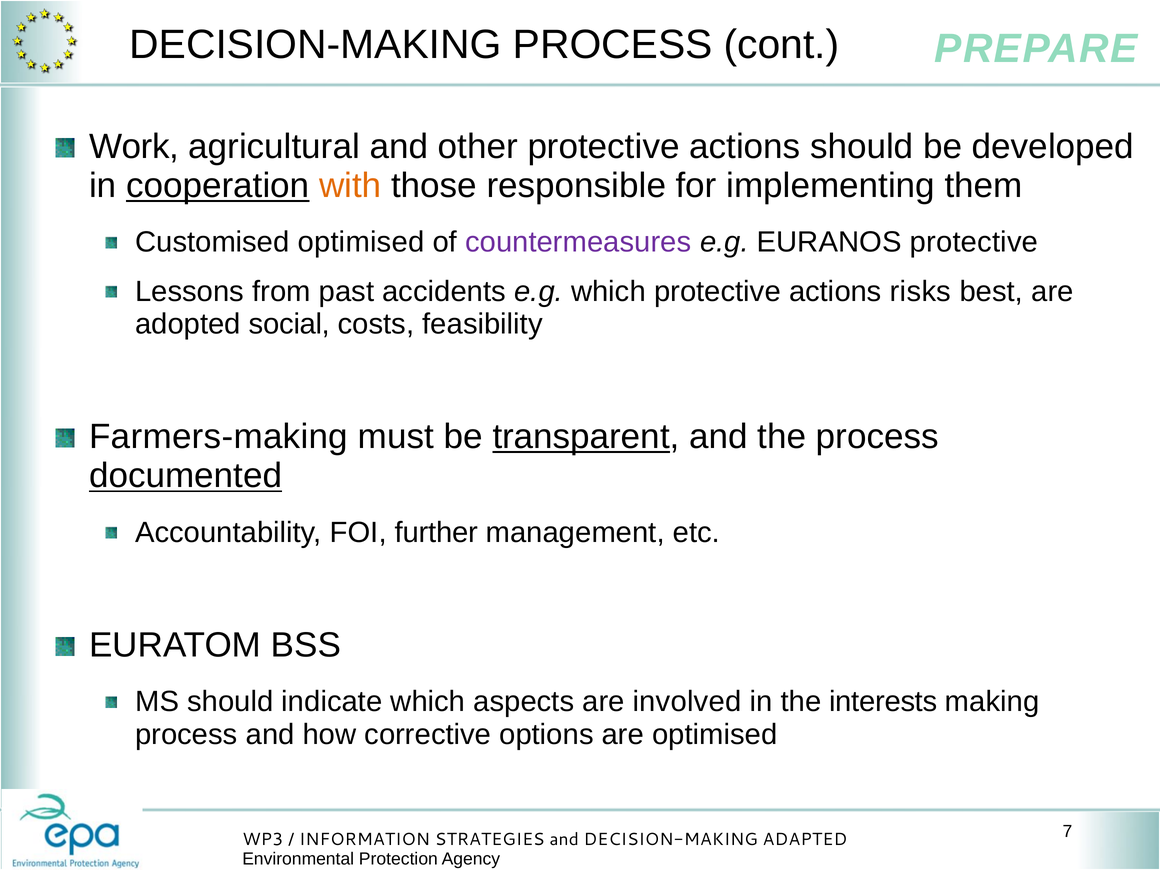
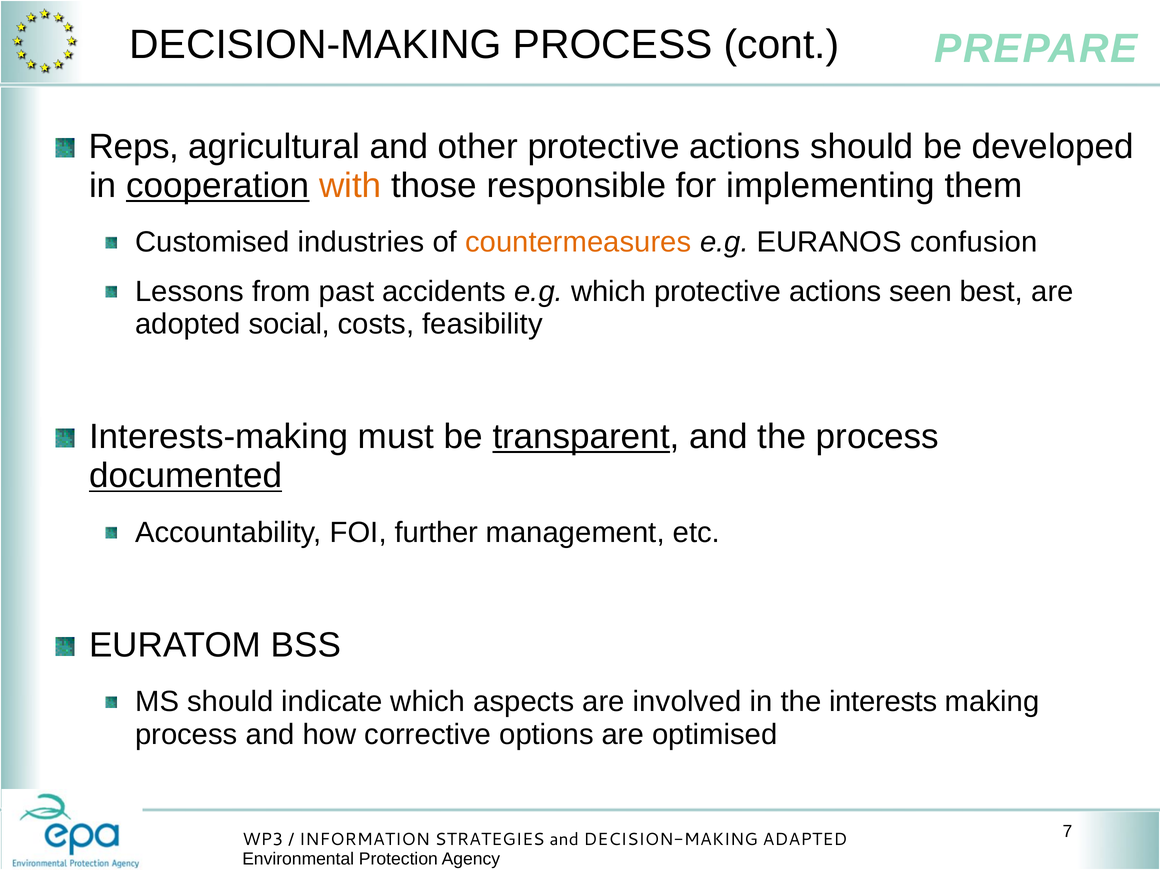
Work: Work -> Reps
Customised optimised: optimised -> industries
countermeasures colour: purple -> orange
EURANOS protective: protective -> confusion
risks: risks -> seen
Farmers-making: Farmers-making -> Interests-making
